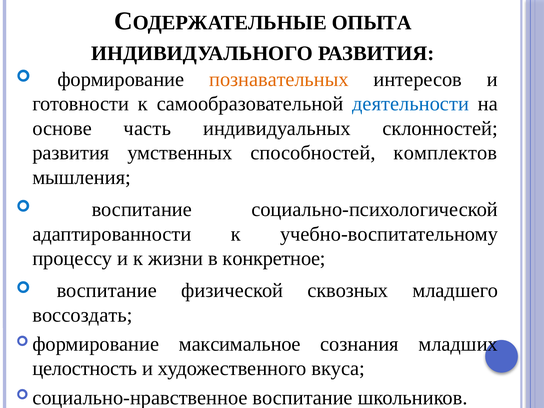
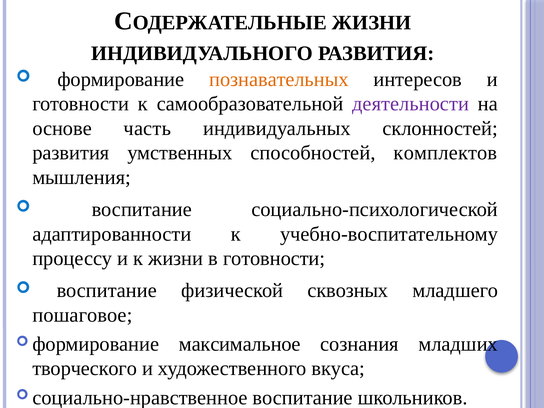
ОПЫТА at (372, 23): ОПЫТА -> ЖИЗНИ
деятельности colour: blue -> purple
в конкретное: конкретное -> готовности
воссоздать: воссоздать -> пошаговое
целостность: целостность -> творческого
